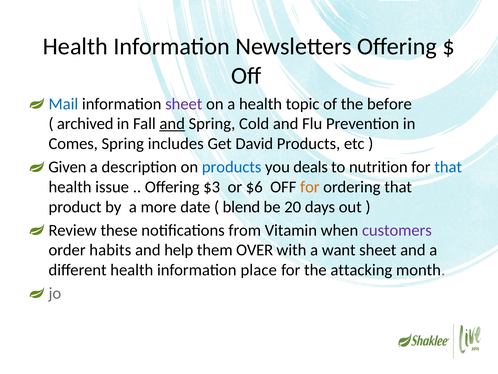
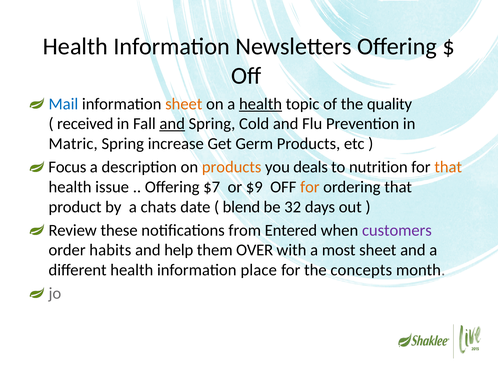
sheet at (184, 104) colour: purple -> orange
health at (261, 104) underline: none -> present
before: before -> quality
archived: archived -> received
Comes: Comes -> Matric
includes: includes -> increase
David: David -> Germ
Given: Given -> Focus
products at (232, 167) colour: blue -> orange
that at (448, 167) colour: blue -> orange
$3: $3 -> $7
$6: $6 -> $9
more: more -> chats
20: 20 -> 32
Vitamin: Vitamin -> Entered
want: want -> most
attacking: attacking -> concepts
